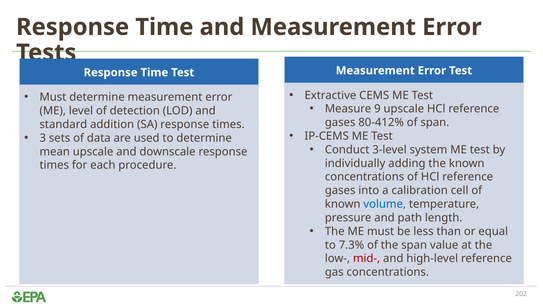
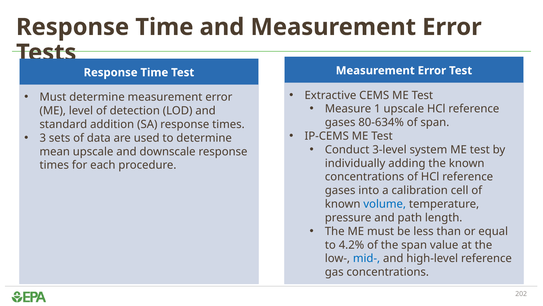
9: 9 -> 1
80-412%: 80-412% -> 80-634%
7.3%: 7.3% -> 4.2%
mid- colour: red -> blue
